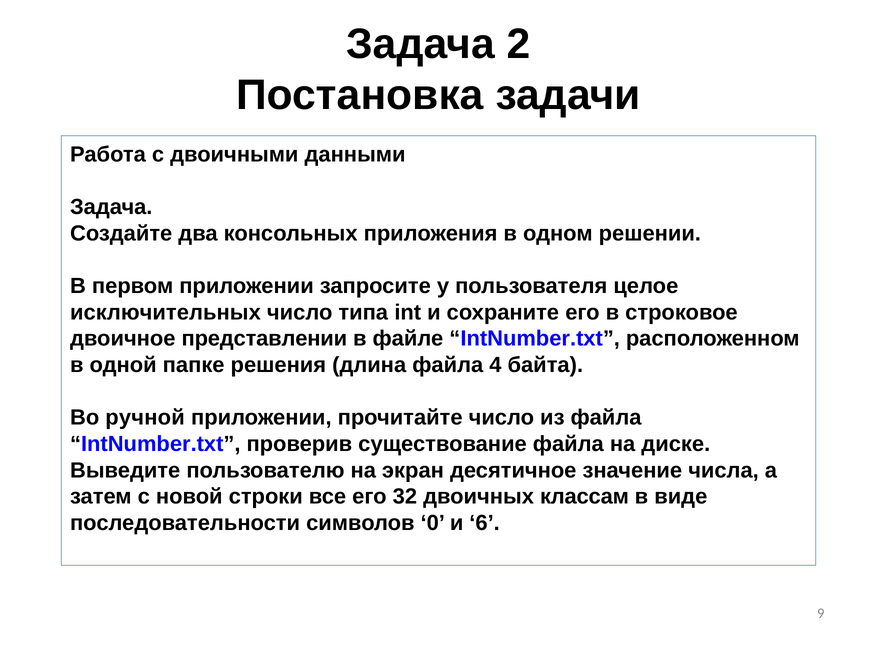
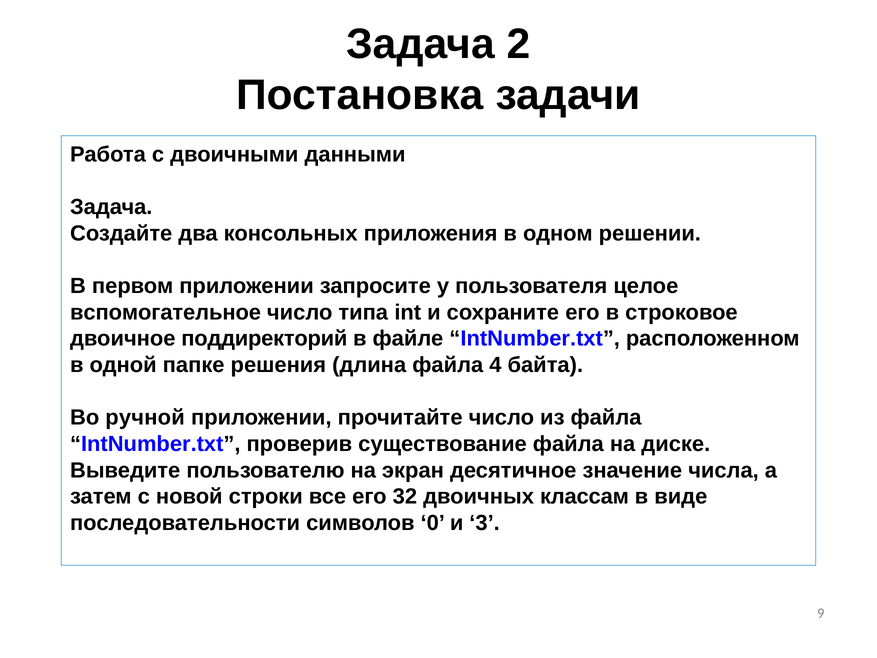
исключительных: исключительных -> вспомогательное
представлении: представлении -> поддиректорий
6: 6 -> 3
